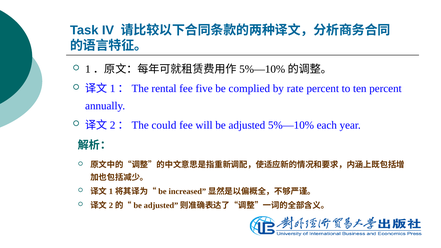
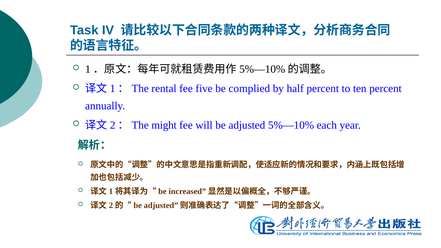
rate: rate -> half
could: could -> might
